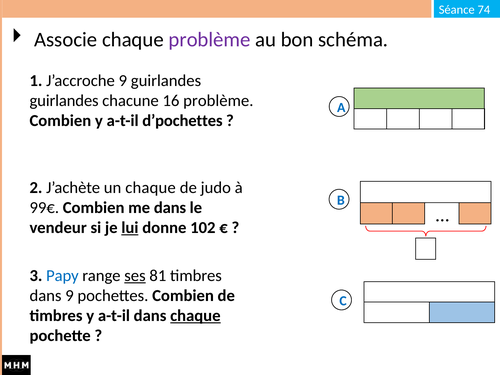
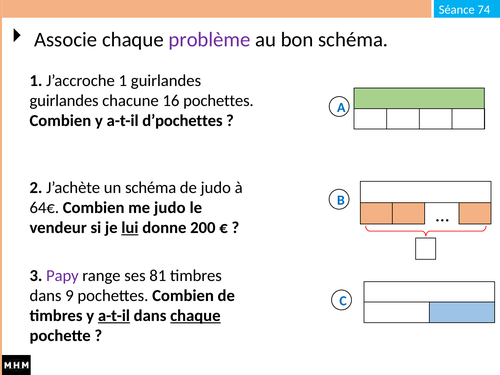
J’accroche 9: 9 -> 1
16 problème: problème -> pochettes
un chaque: chaque -> schéma
99€: 99€ -> 64€
me dans: dans -> judo
102: 102 -> 200
Papy colour: blue -> purple
ses underline: present -> none
a-t-il at (114, 316) underline: none -> present
